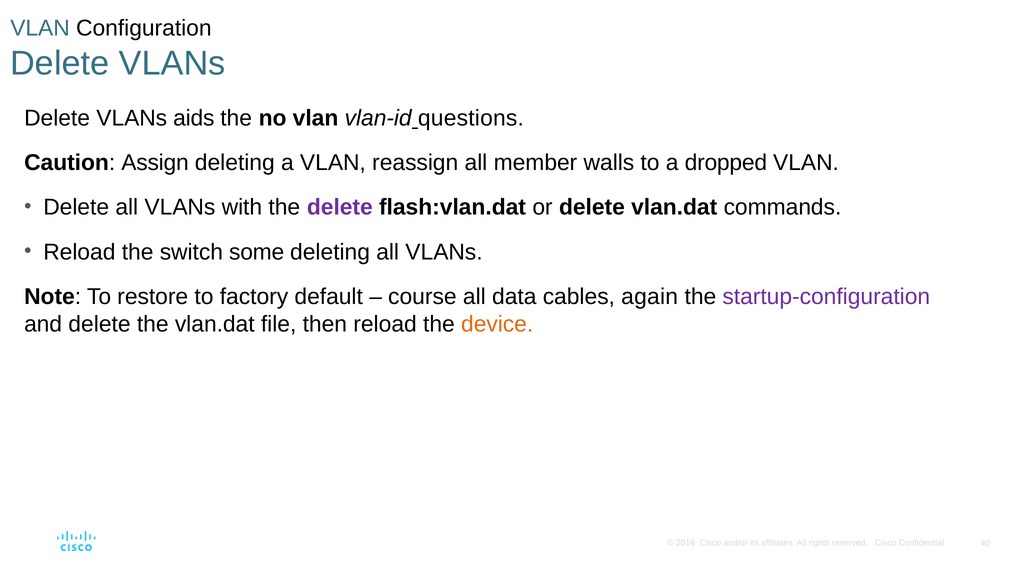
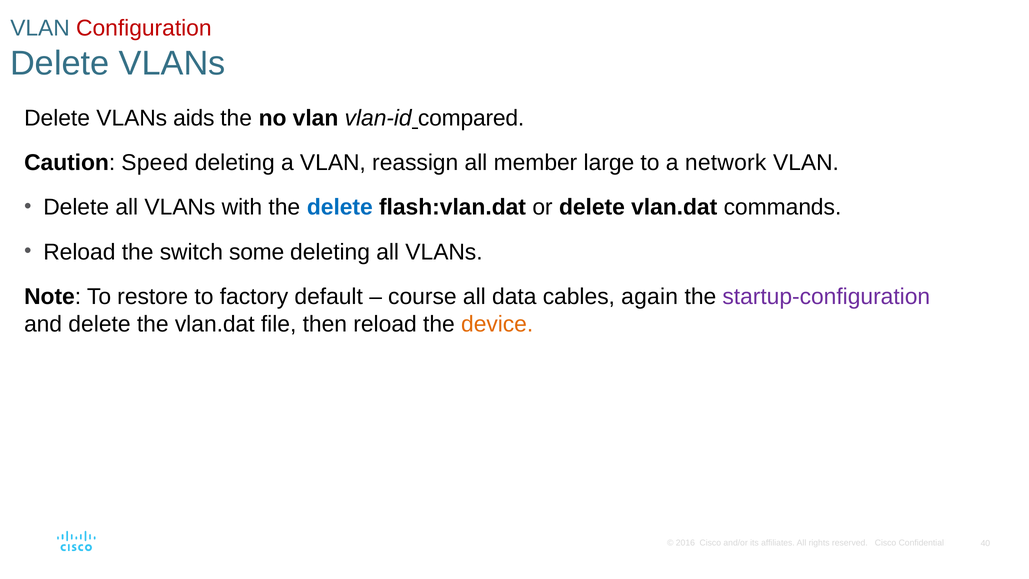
Configuration colour: black -> red
questions: questions -> compared
Assign: Assign -> Speed
walls: walls -> large
dropped: dropped -> network
delete at (340, 207) colour: purple -> blue
